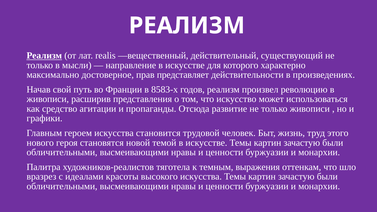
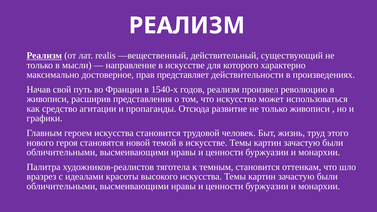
8583-х: 8583-х -> 1540-х
темным выражения: выражения -> становится
